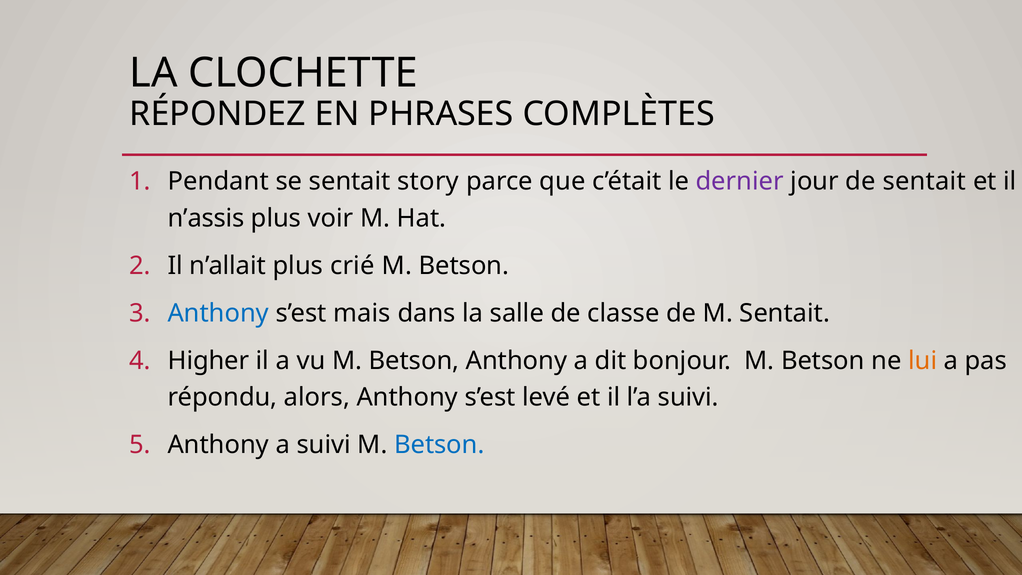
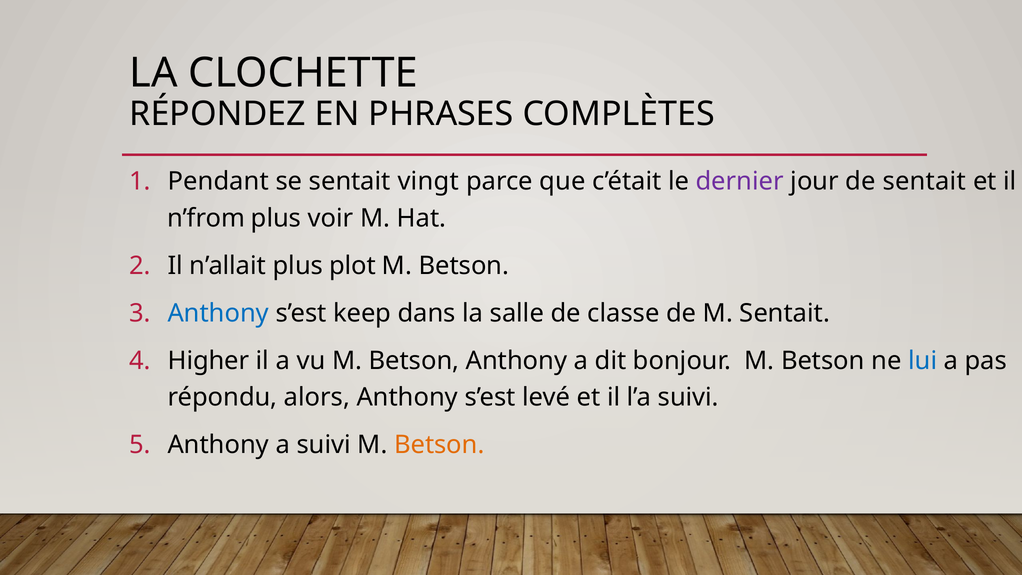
story: story -> vingt
n’assis: n’assis -> n’from
crié: crié -> plot
mais: mais -> keep
lui colour: orange -> blue
Betson at (439, 445) colour: blue -> orange
